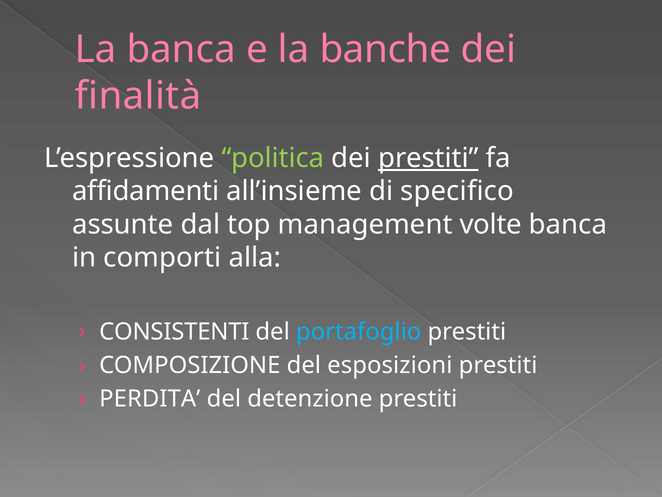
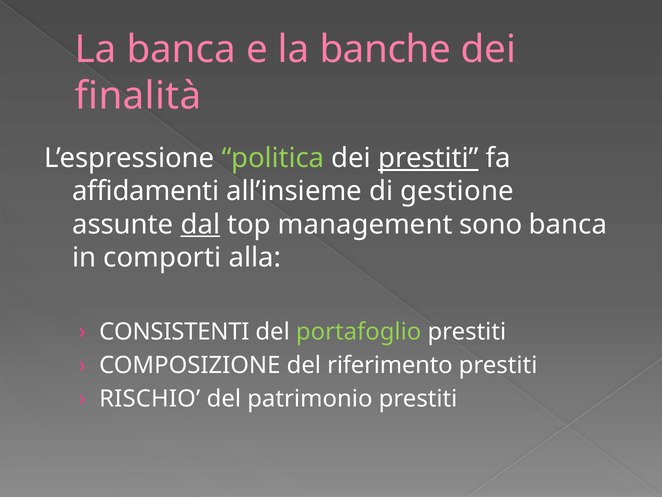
specifico: specifico -> gestione
dal underline: none -> present
volte: volte -> sono
portafoglio colour: light blue -> light green
esposizioni: esposizioni -> riferimento
PERDITA: PERDITA -> RISCHIO
detenzione: detenzione -> patrimonio
